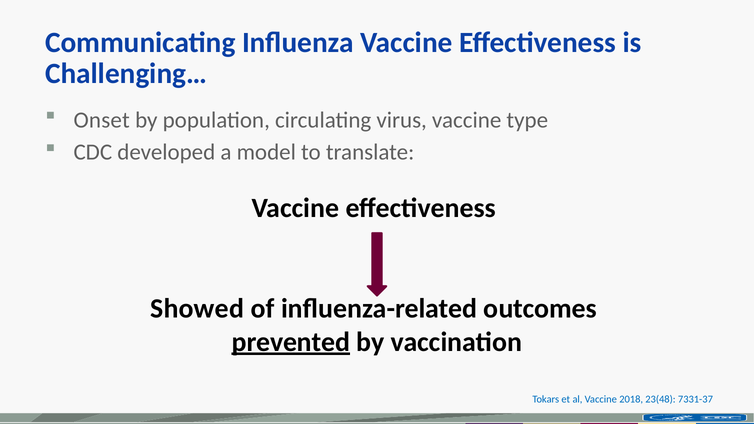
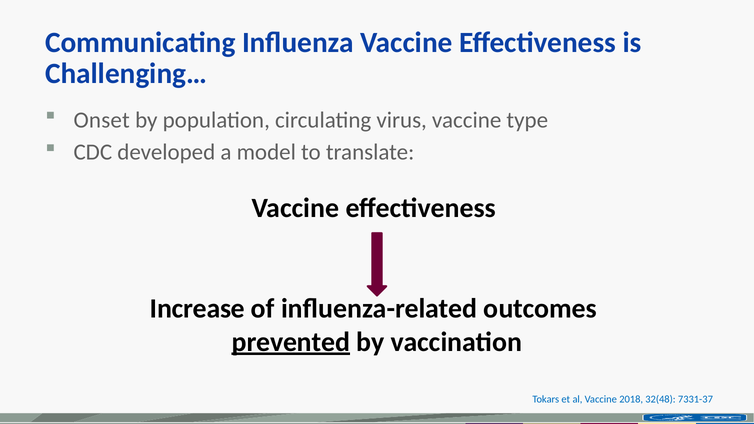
Showed: Showed -> Increase
23(48: 23(48 -> 32(48
